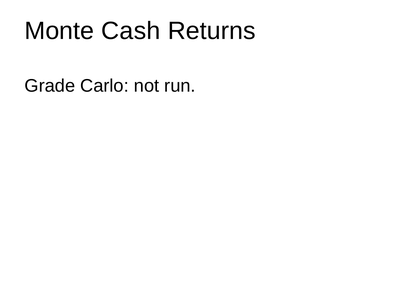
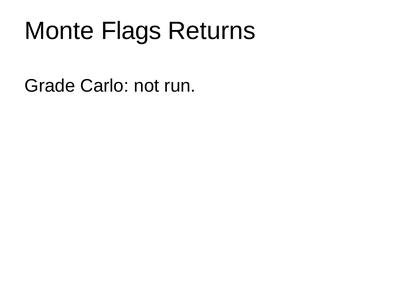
Cash: Cash -> Flags
